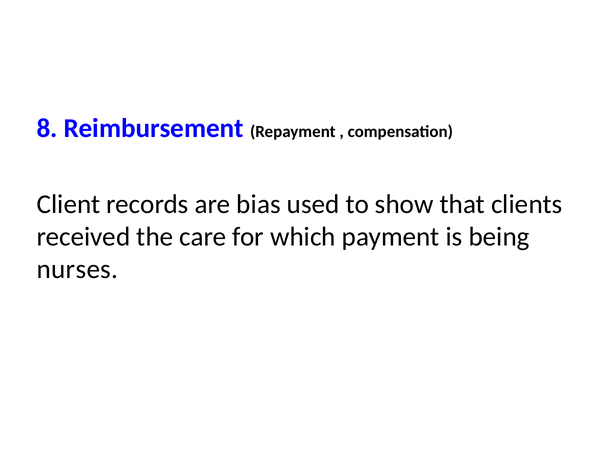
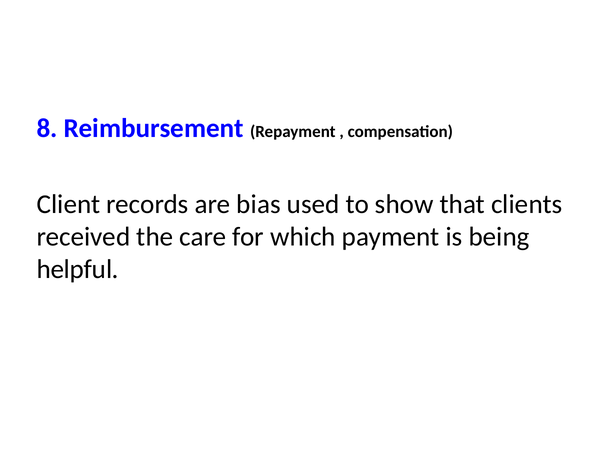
nurses: nurses -> helpful
